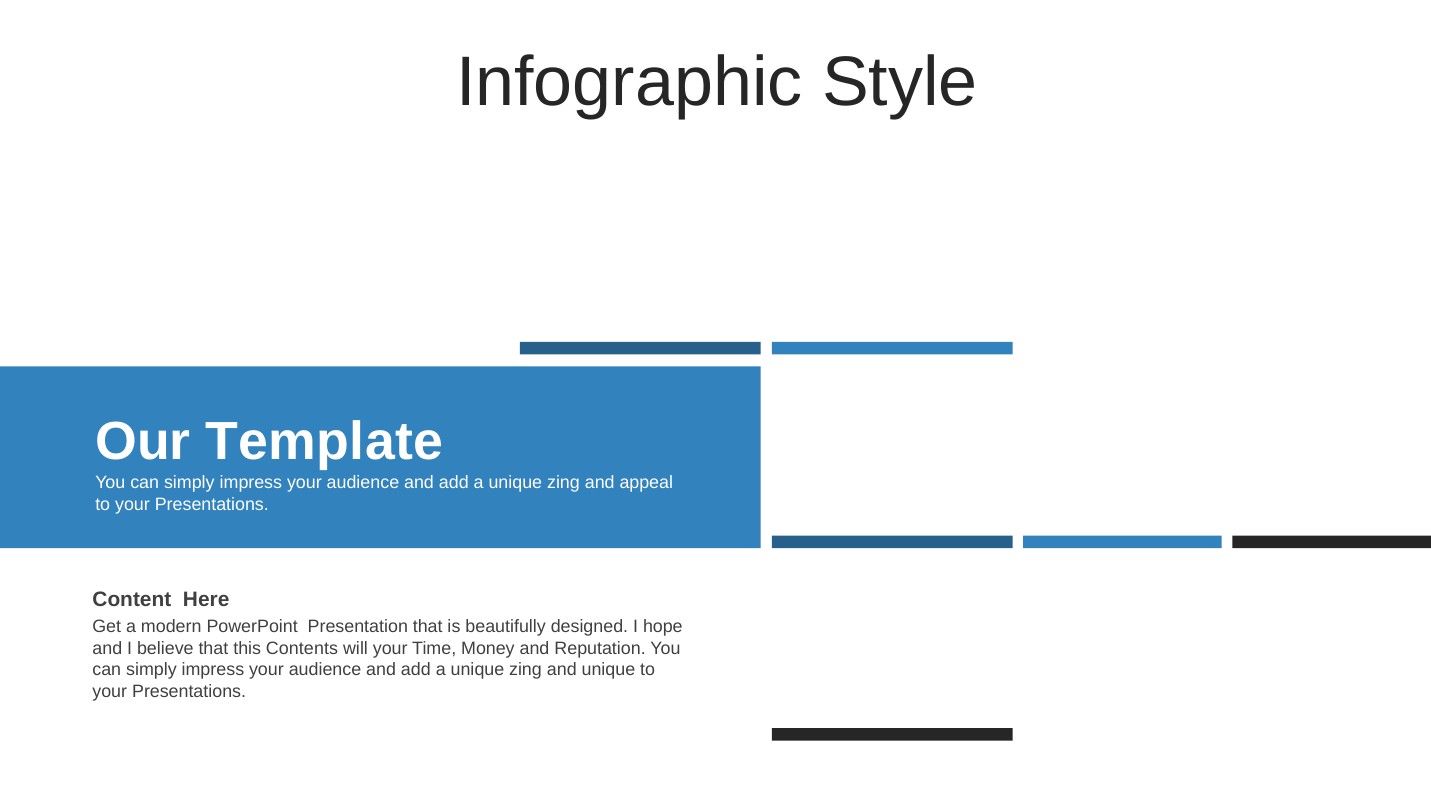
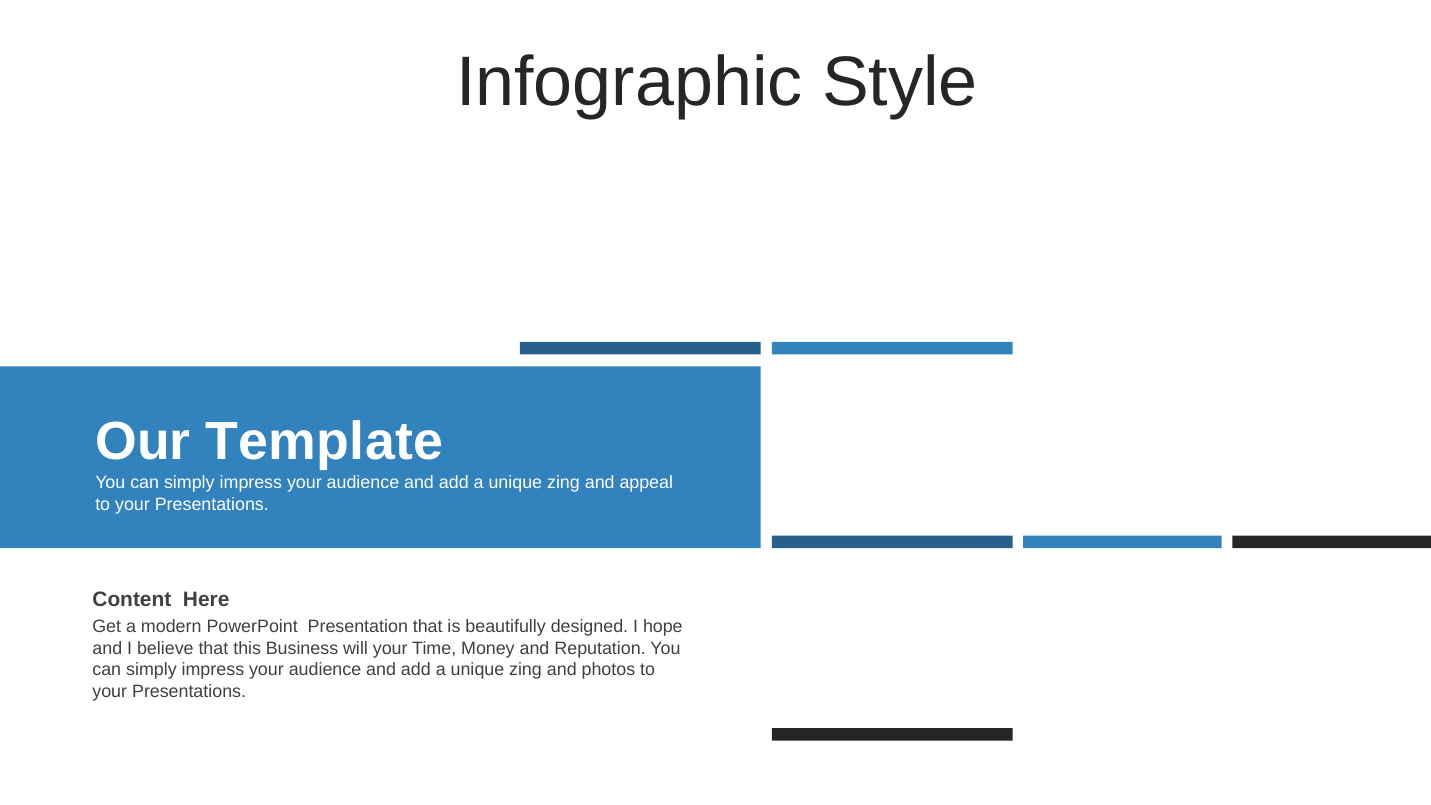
Contents: Contents -> Business
and unique: unique -> photos
